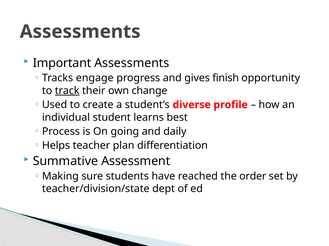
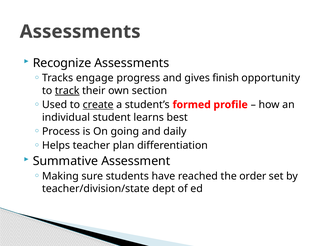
Important: Important -> Recognize
change: change -> section
create underline: none -> present
diverse: diverse -> formed
